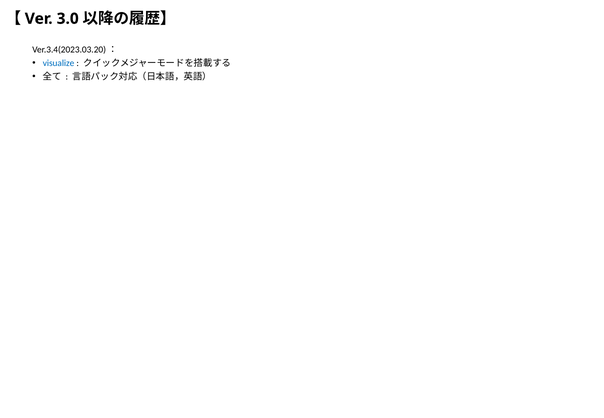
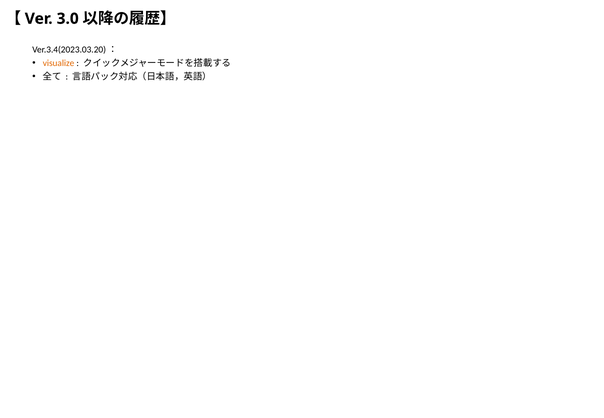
visualize colour: blue -> orange
